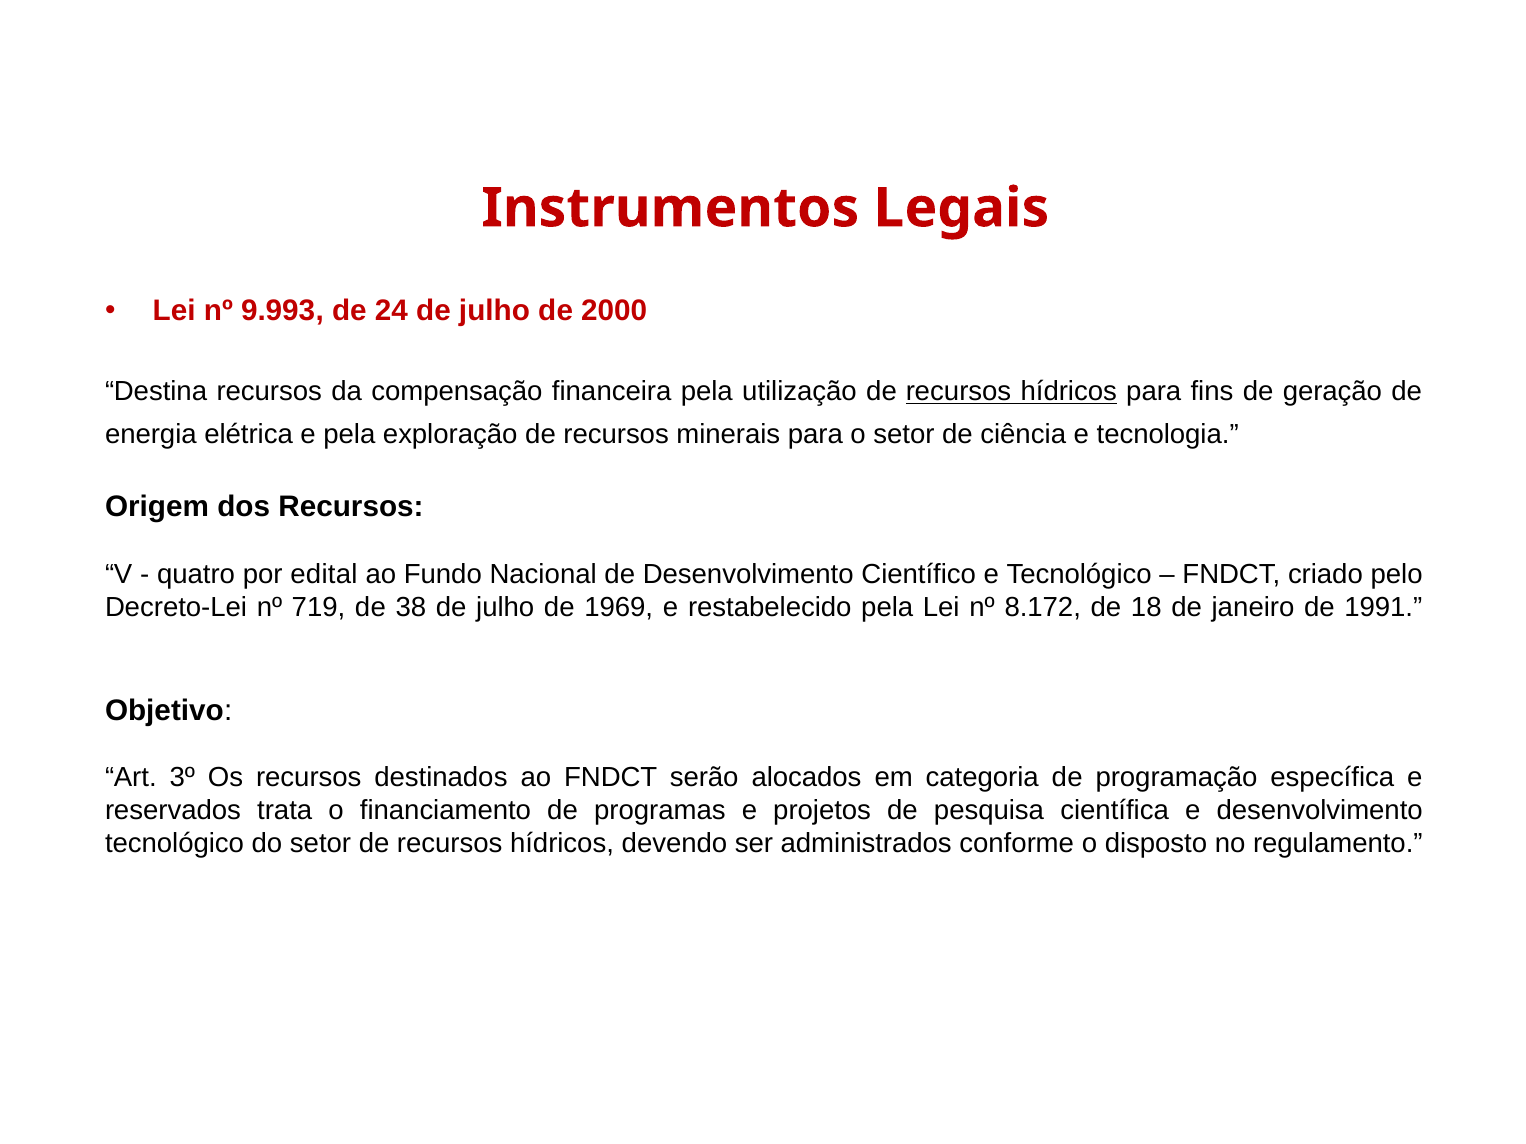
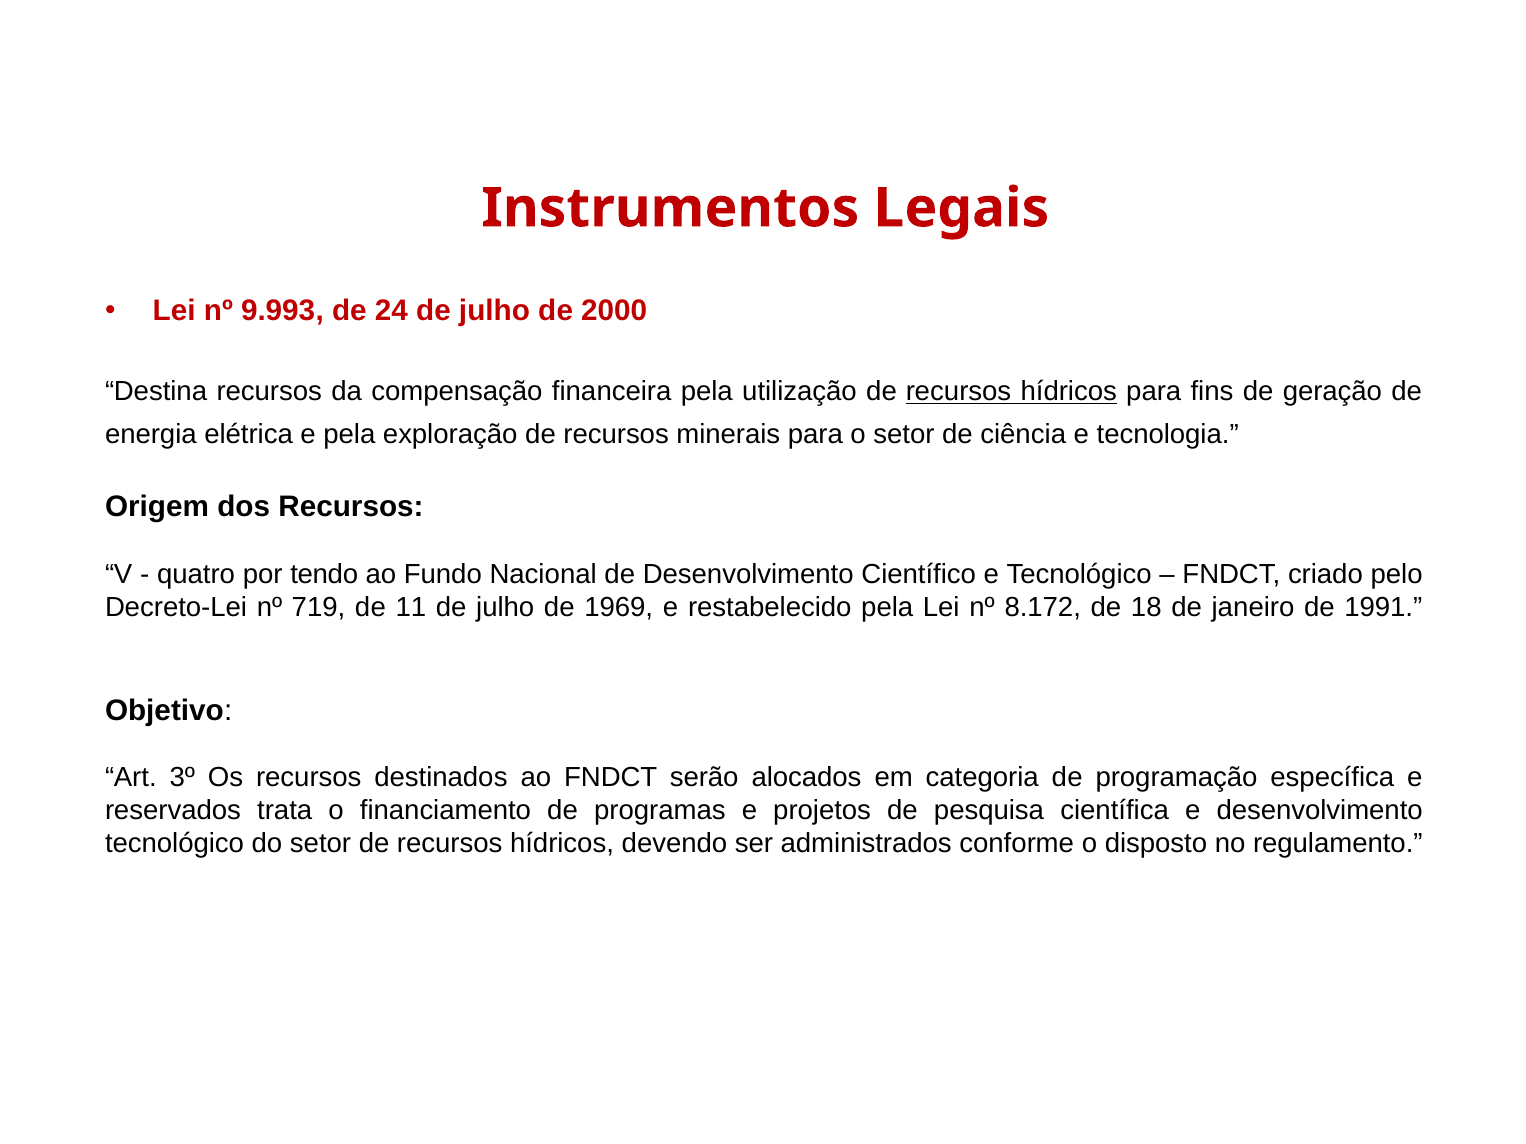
edital: edital -> tendo
38: 38 -> 11
